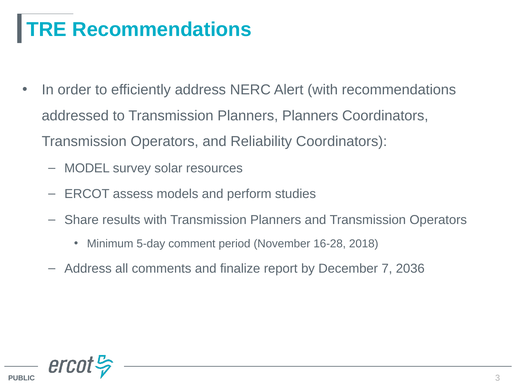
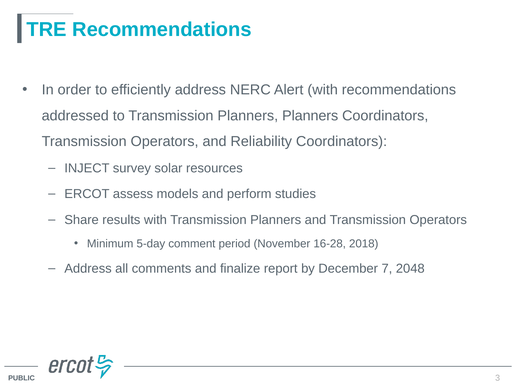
MODEL: MODEL -> INJECT
2036: 2036 -> 2048
